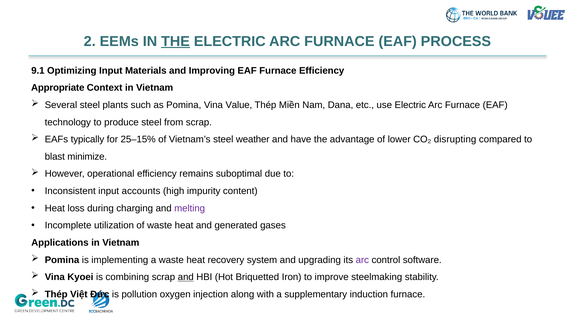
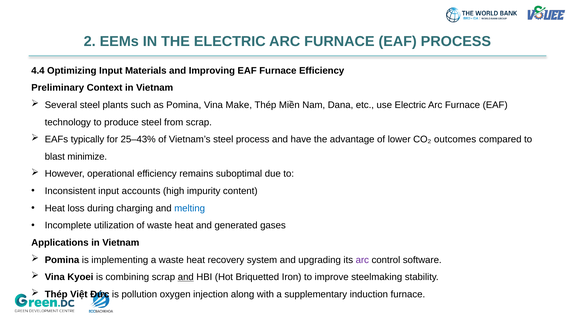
THE at (176, 41) underline: present -> none
9.1: 9.1 -> 4.4
Appropriate: Appropriate -> Preliminary
Value: Value -> Make
25–15%: 25–15% -> 25–43%
steel weather: weather -> process
disrupting: disrupting -> outcomes
melting colour: purple -> blue
